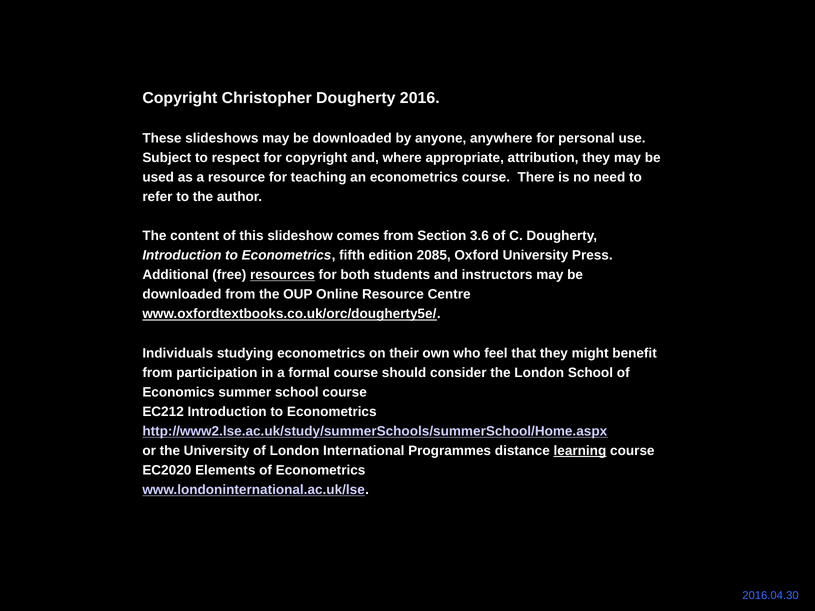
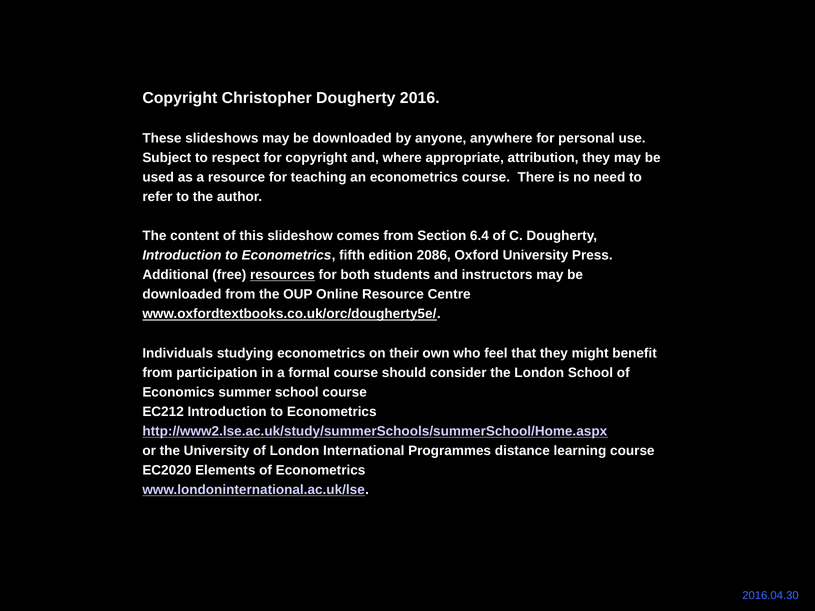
3.6: 3.6 -> 6.4
2085: 2085 -> 2086
learning underline: present -> none
